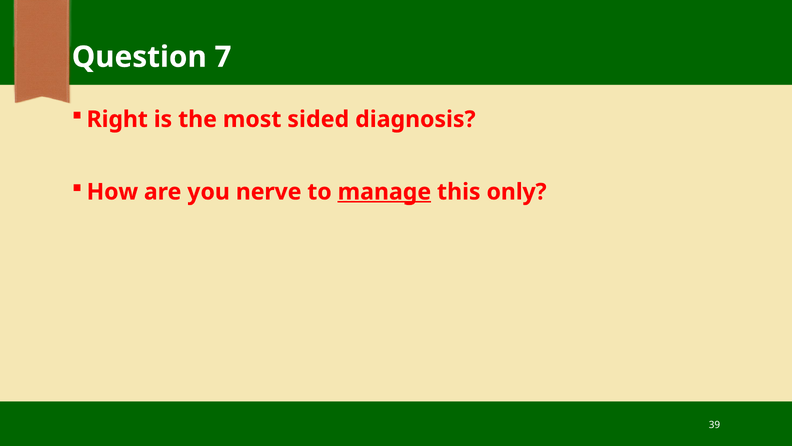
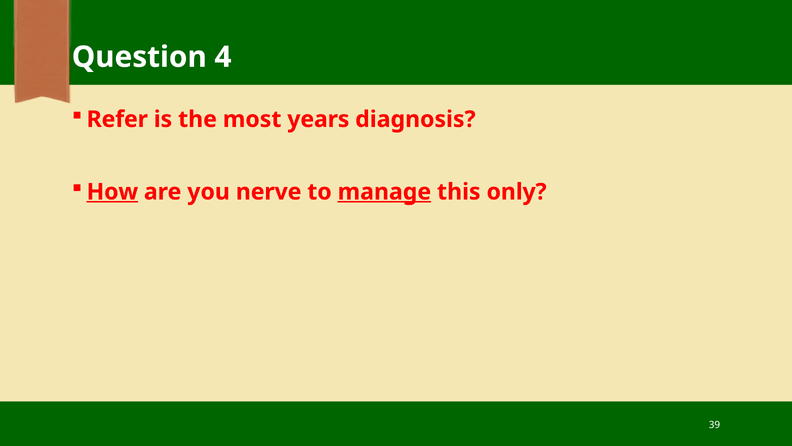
7: 7 -> 4
Right: Right -> Refer
sided: sided -> years
How underline: none -> present
